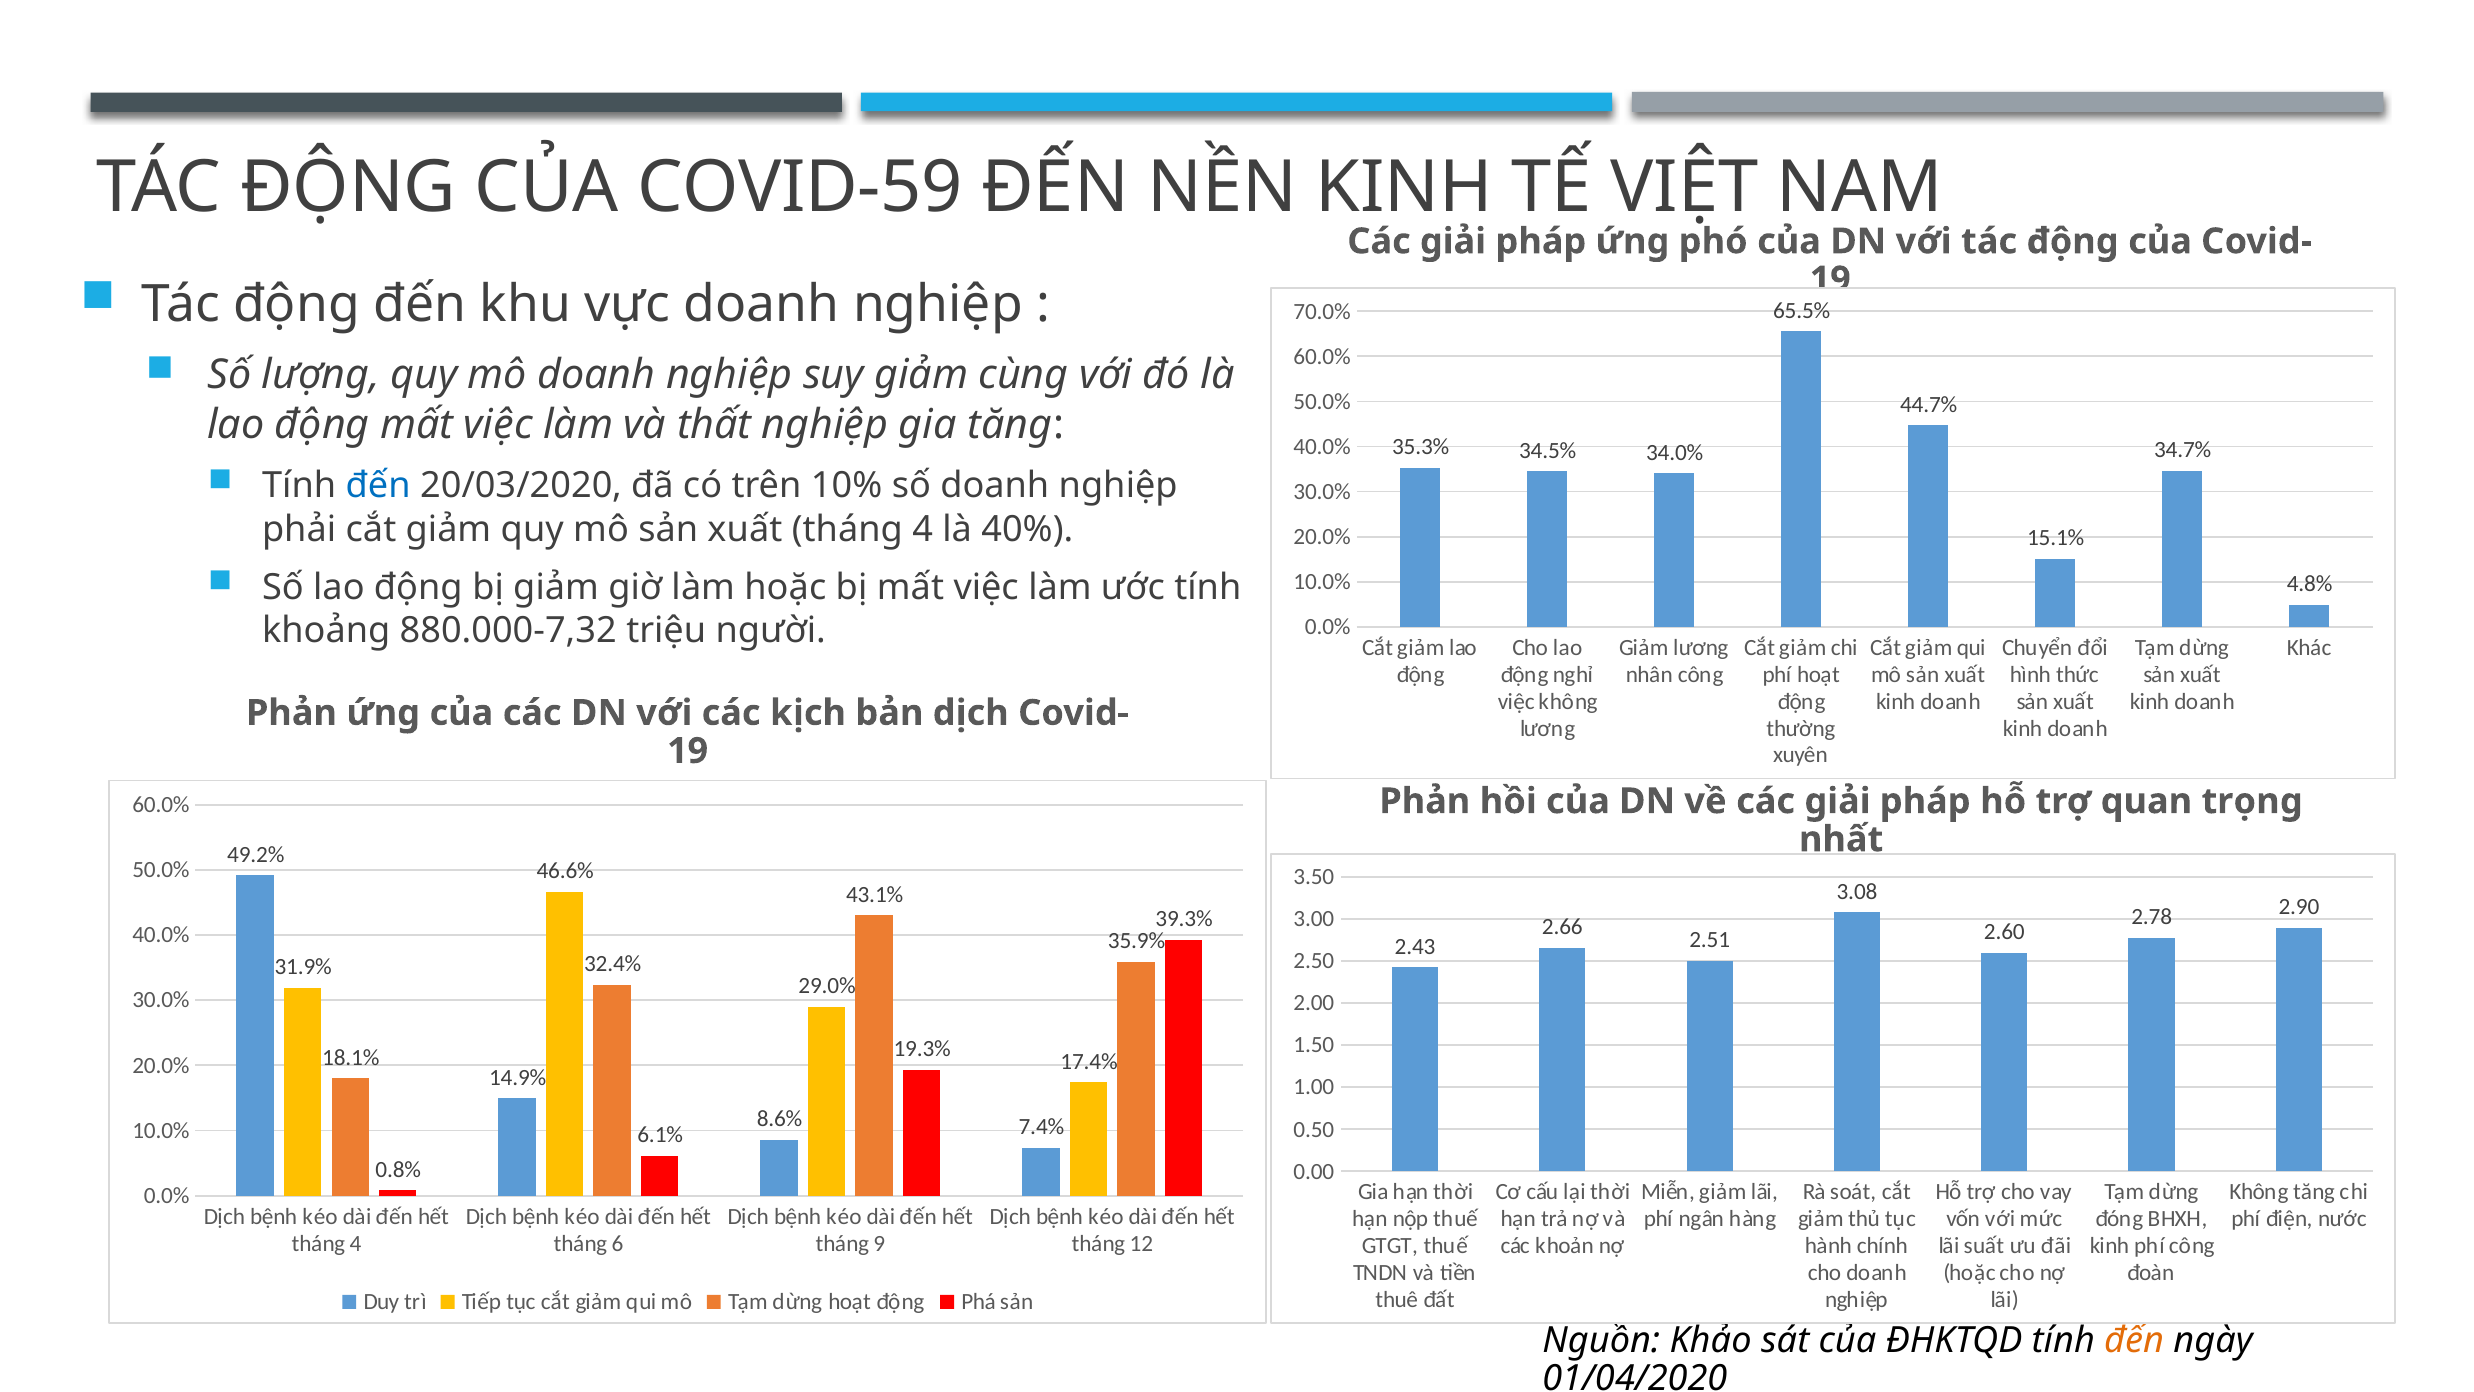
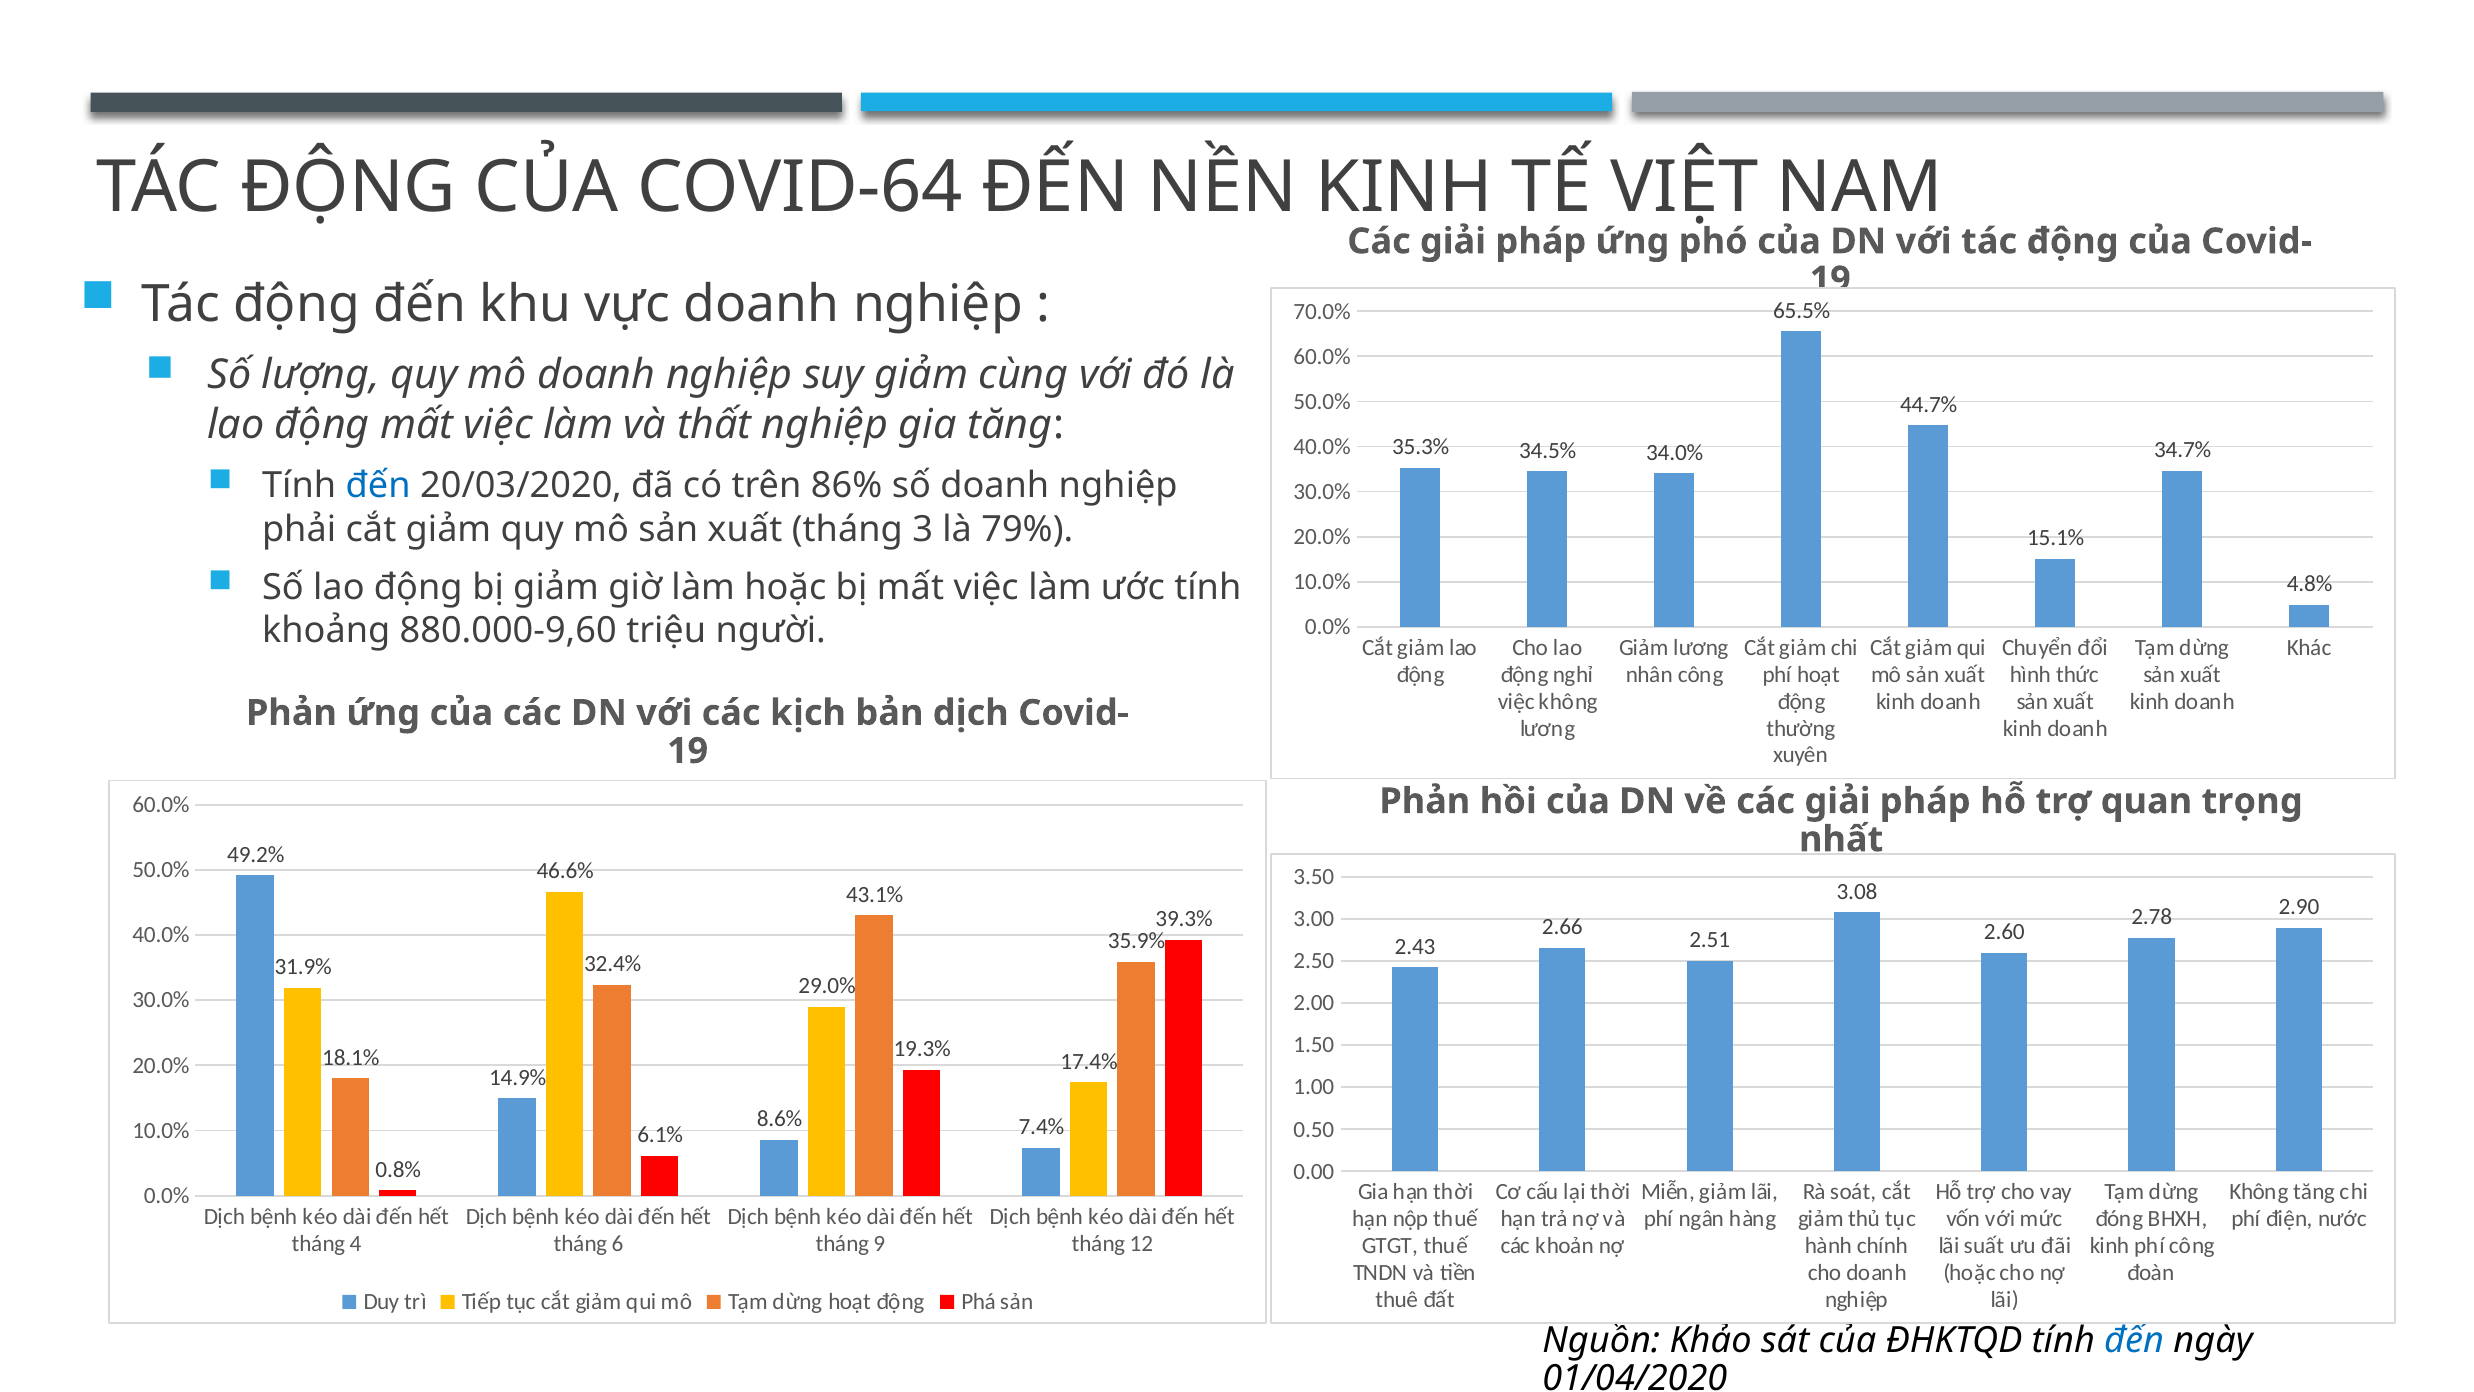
COVID-59: COVID-59 -> COVID-64
10%: 10% -> 86%
xuất tháng 4: 4 -> 3
40%: 40% -> 79%
880.000-7,32: 880.000-7,32 -> 880.000-9,60
đến at (2134, 1340) colour: orange -> blue
